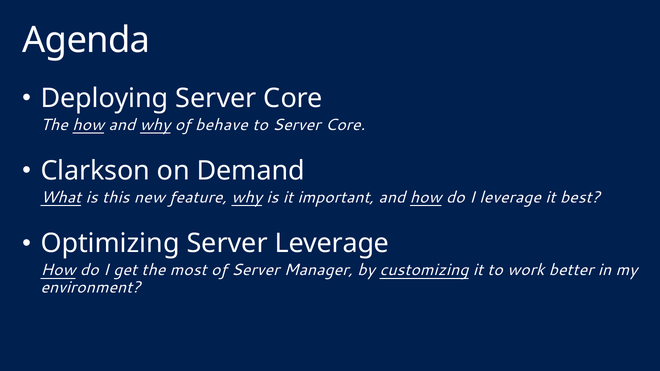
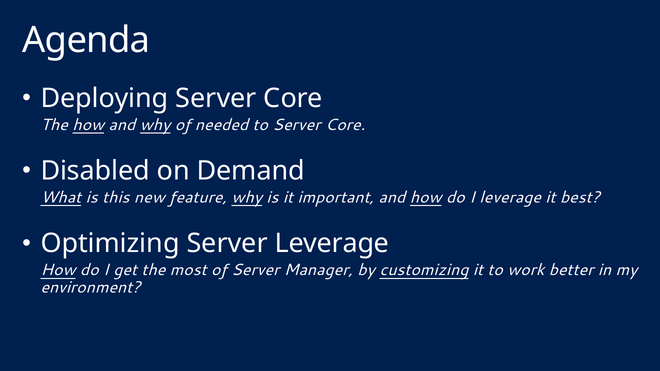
behave: behave -> needed
Clarkson: Clarkson -> Disabled
